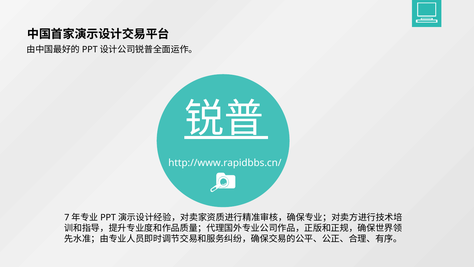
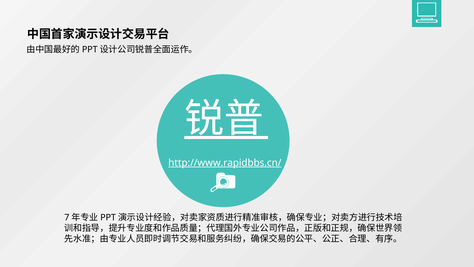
http://www.rapidbbs.cn/ underline: none -> present
